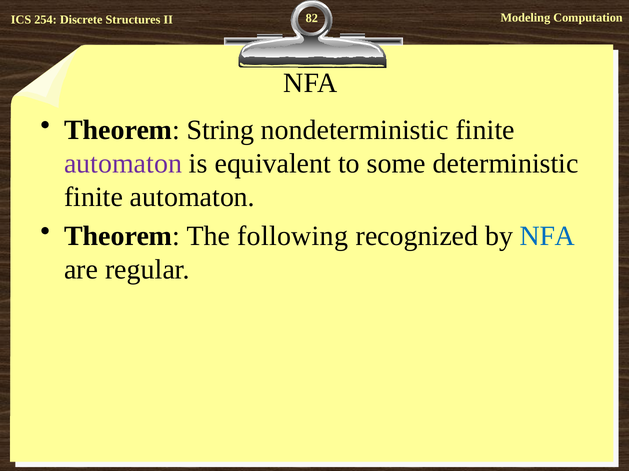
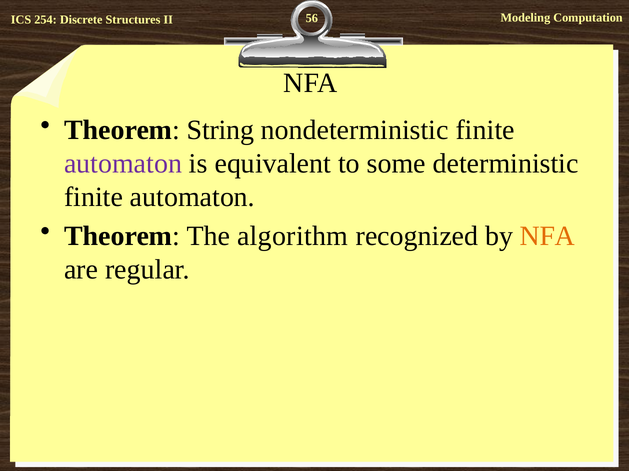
82: 82 -> 56
following: following -> algorithm
NFA at (547, 236) colour: blue -> orange
